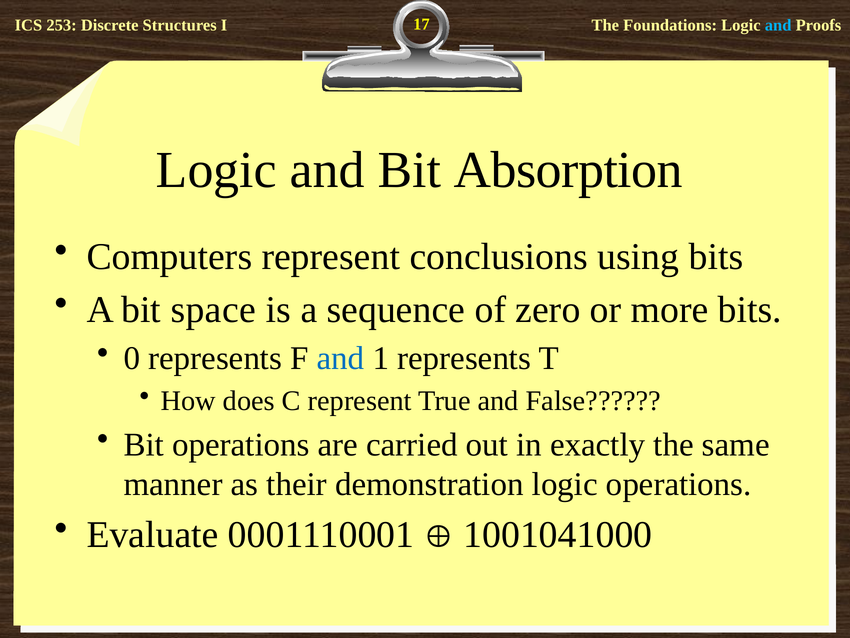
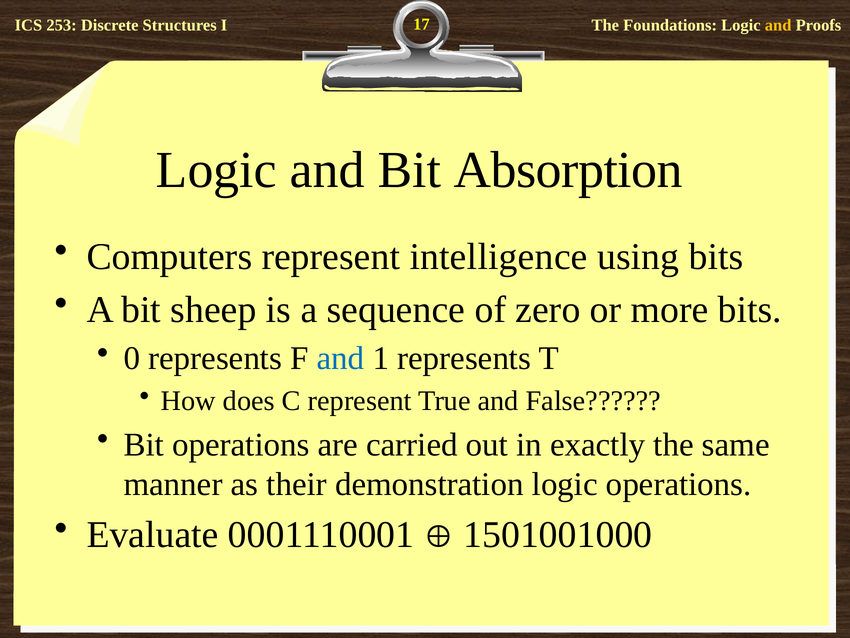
and at (778, 25) colour: light blue -> yellow
conclusions: conclusions -> intelligence
space: space -> sheep
1001041000: 1001041000 -> 1501001000
